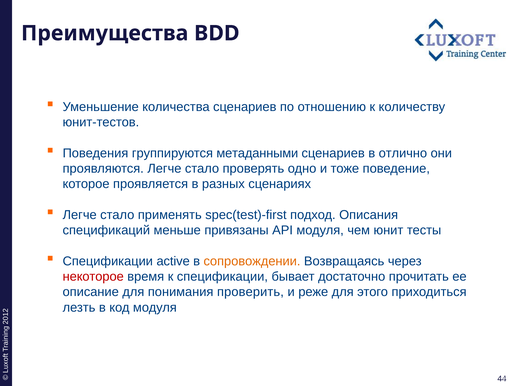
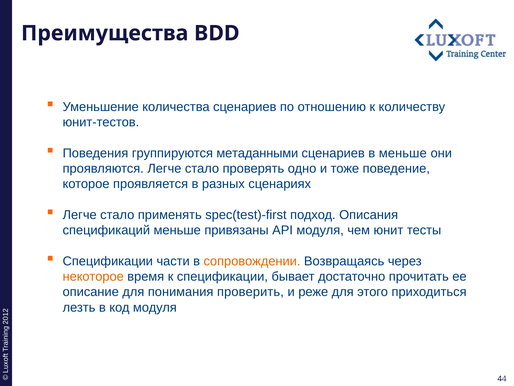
в отлично: отлично -> меньше
active: active -> части
некоторое colour: red -> orange
